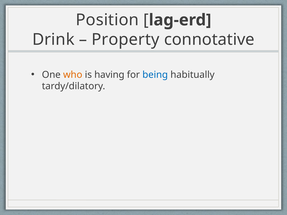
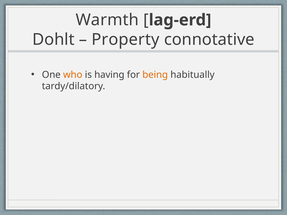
Position: Position -> Warmth
Drink: Drink -> Dohlt
being colour: blue -> orange
